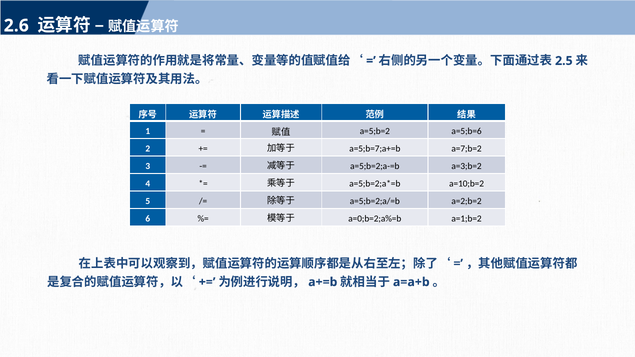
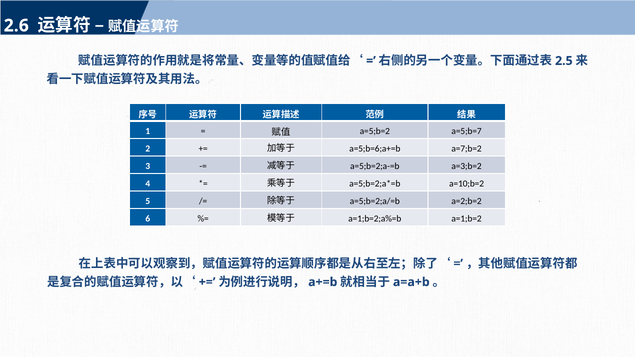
a=5;b=6: a=5;b=6 -> a=5;b=7
a=5;b=7;a+=b: a=5;b=7;a+=b -> a=5;b=6;a+=b
a=0;b=2;a%=b: a=0;b=2;a%=b -> a=1;b=2;a%=b
